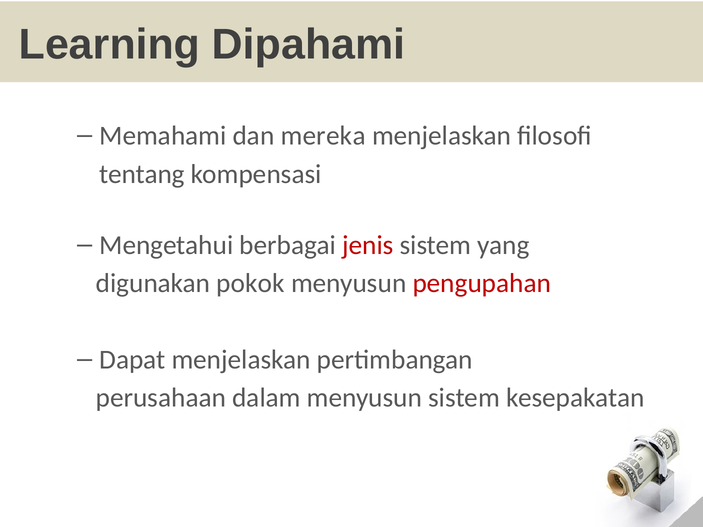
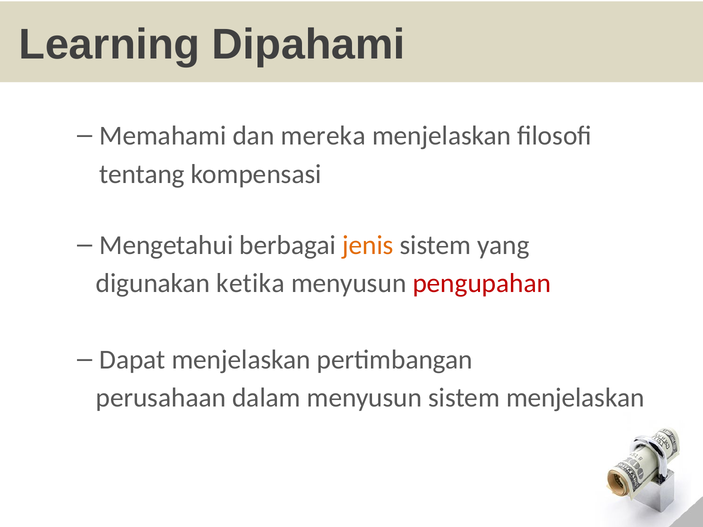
jenis colour: red -> orange
pokok: pokok -> ketika
sistem kesepakatan: kesepakatan -> menjelaskan
